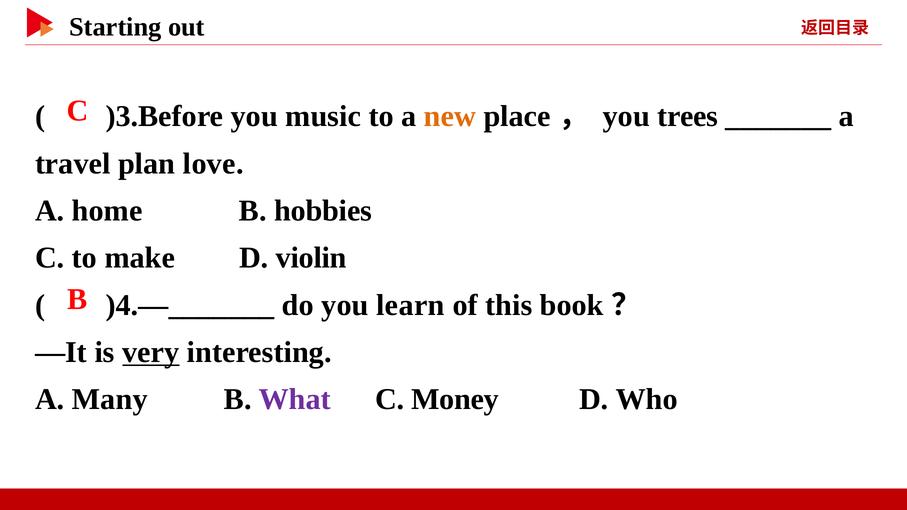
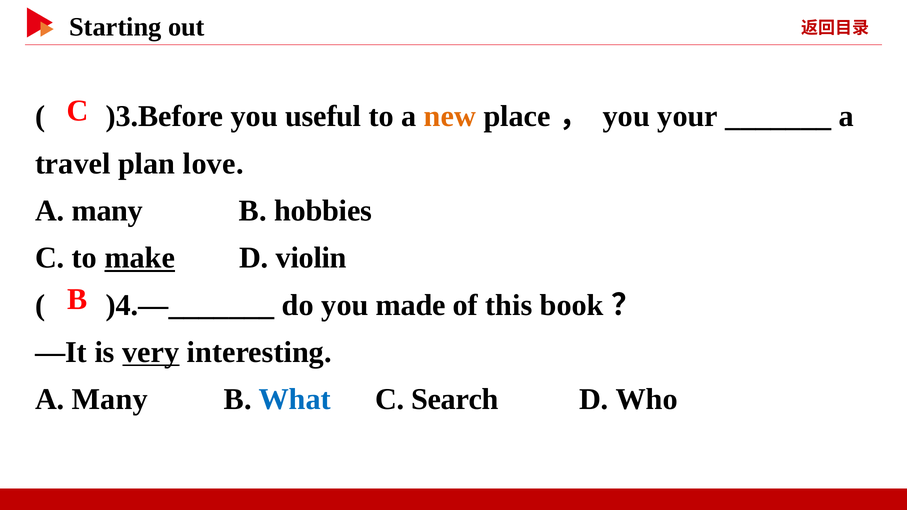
music: music -> useful
trees: trees -> your
home at (107, 211): home -> many
make underline: none -> present
learn: learn -> made
What colour: purple -> blue
Money: Money -> Search
